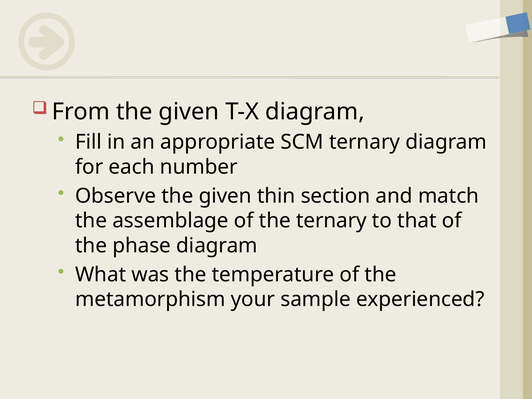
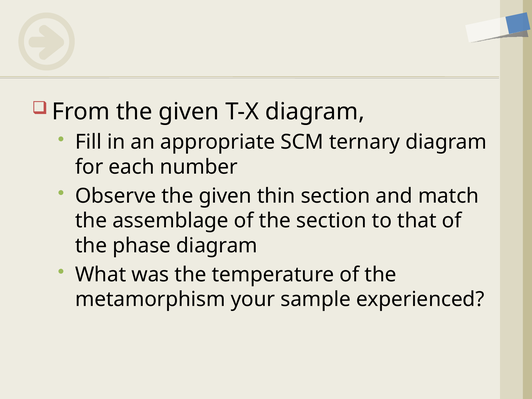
the ternary: ternary -> section
